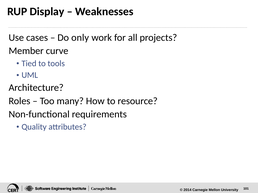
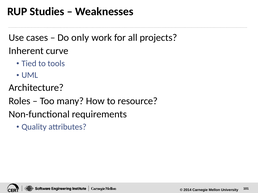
Display: Display -> Studies
Member: Member -> Inherent
